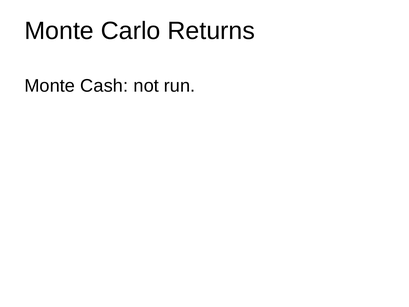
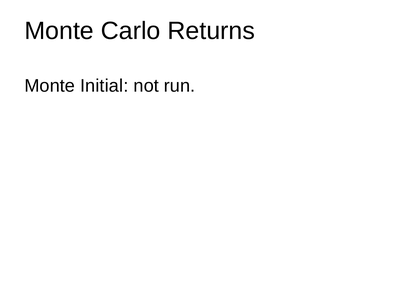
Cash: Cash -> Initial
